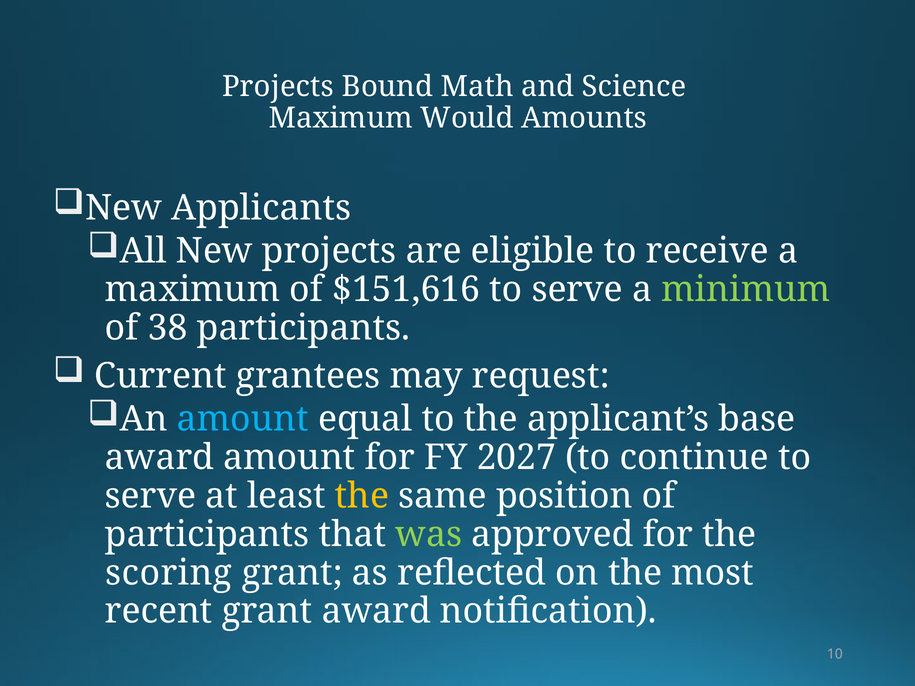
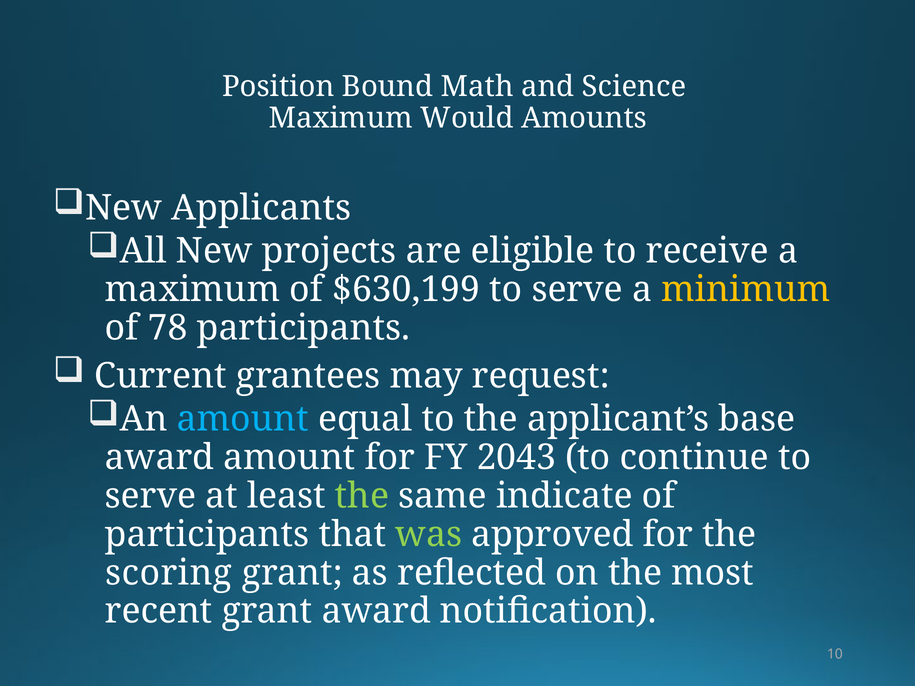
Projects at (278, 87): Projects -> Position
$151,616: $151,616 -> $630,199
minimum colour: light green -> yellow
38: 38 -> 78
2027: 2027 -> 2043
the at (362, 496) colour: yellow -> light green
position: position -> indicate
